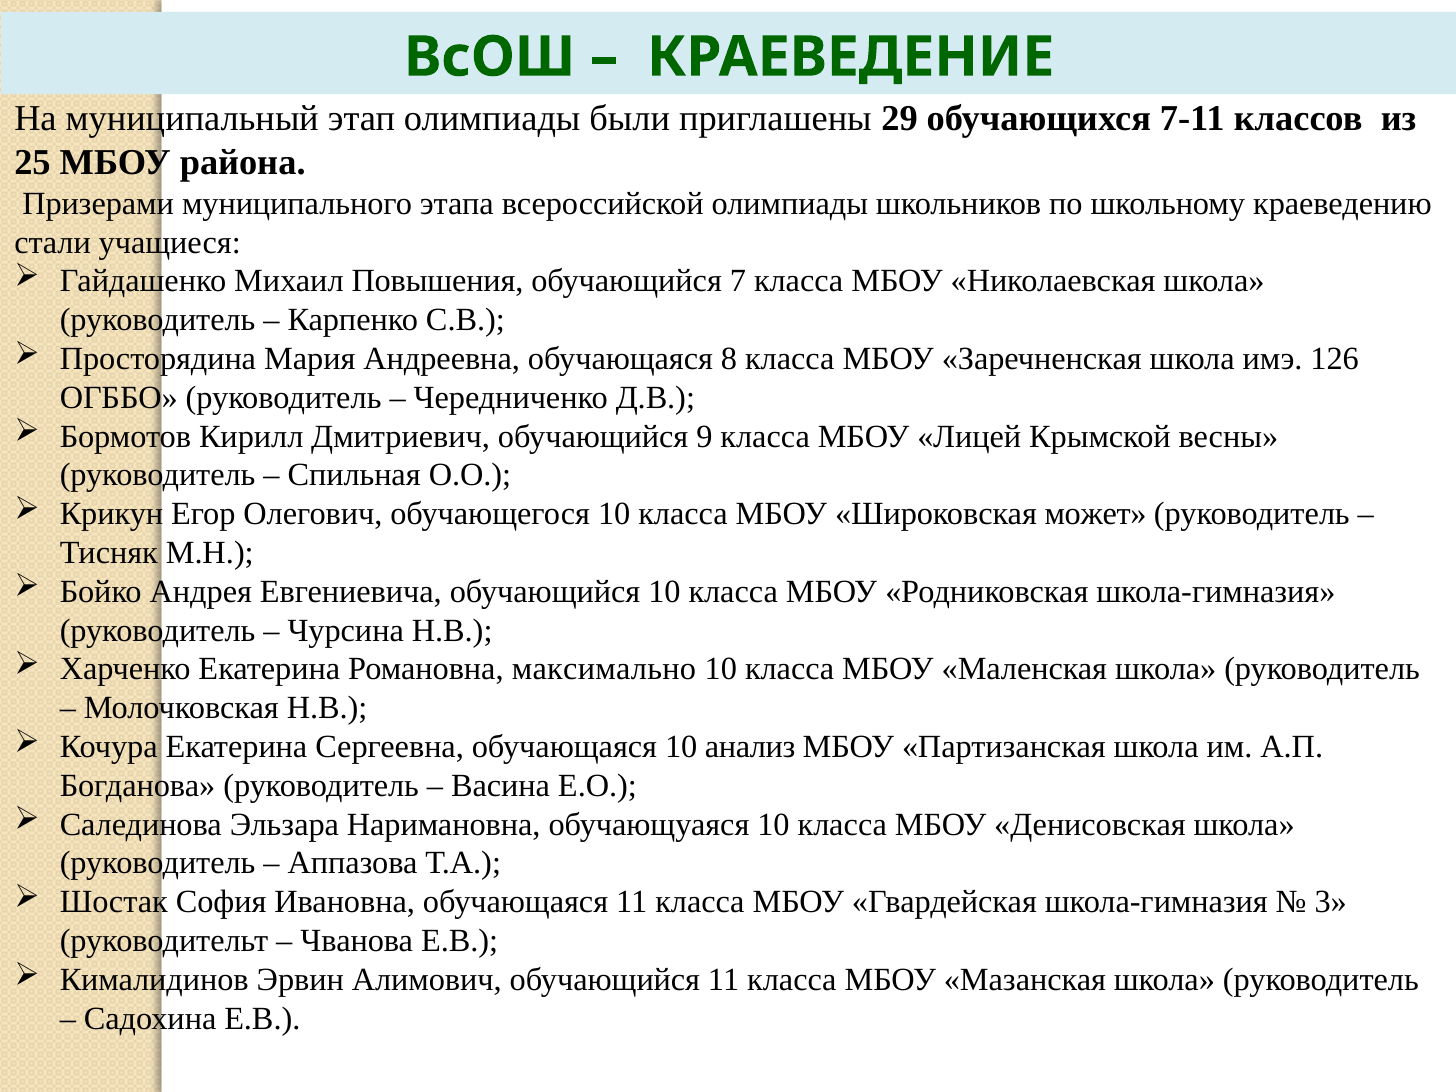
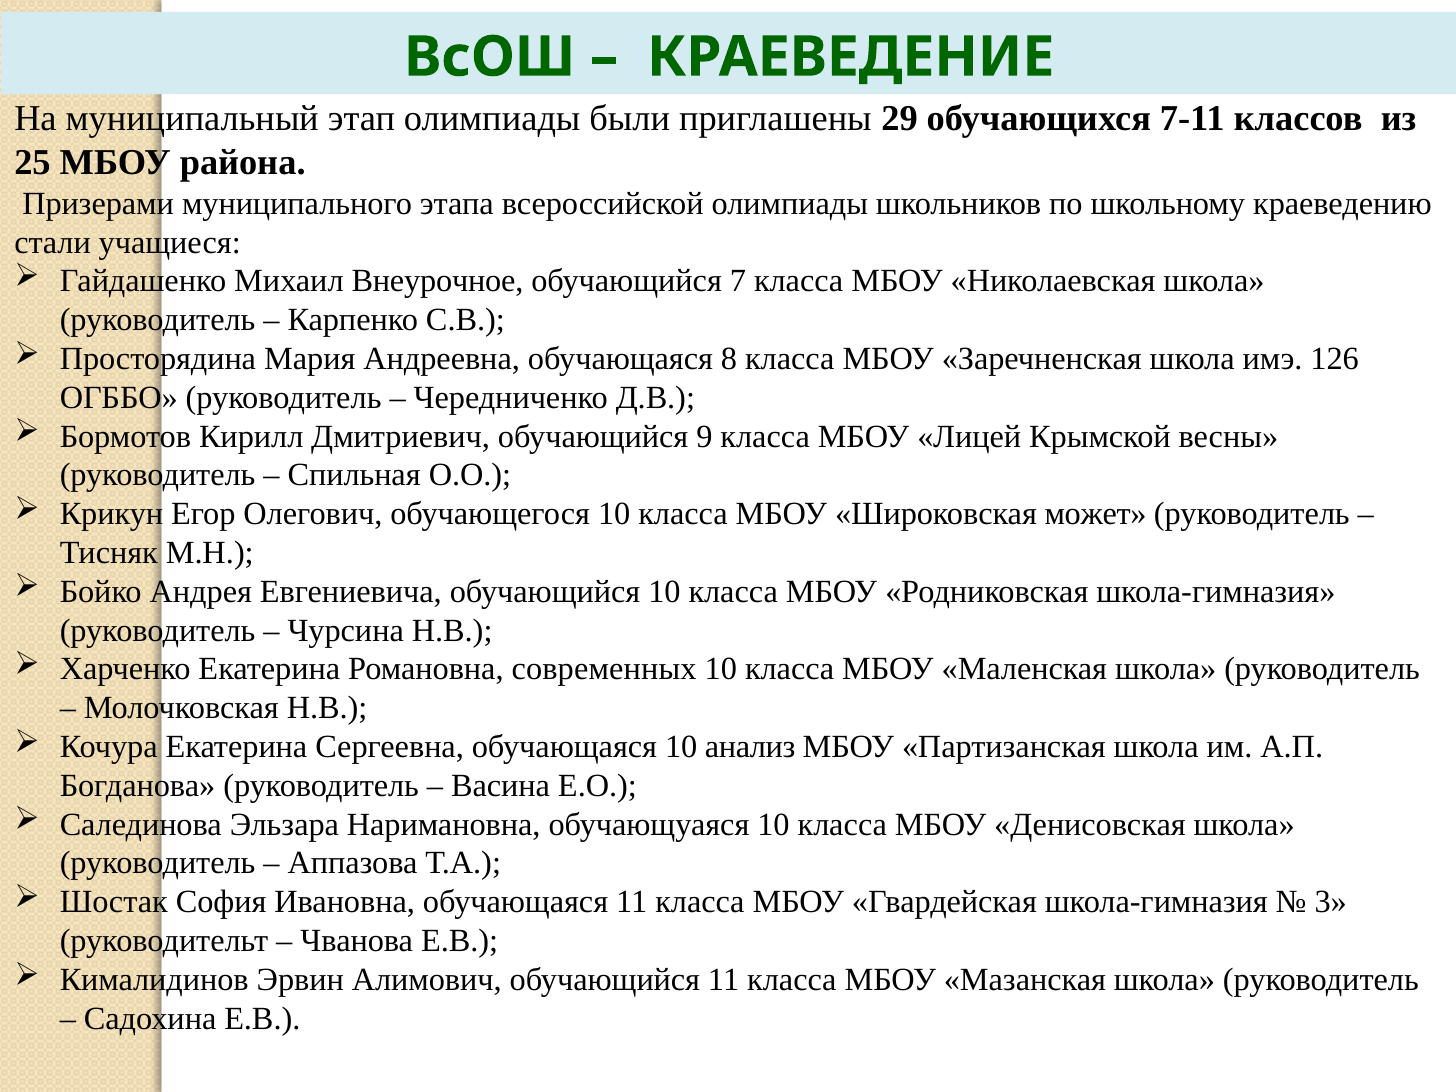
Повышения: Повышения -> Внеурочное
максимально: максимально -> современных
